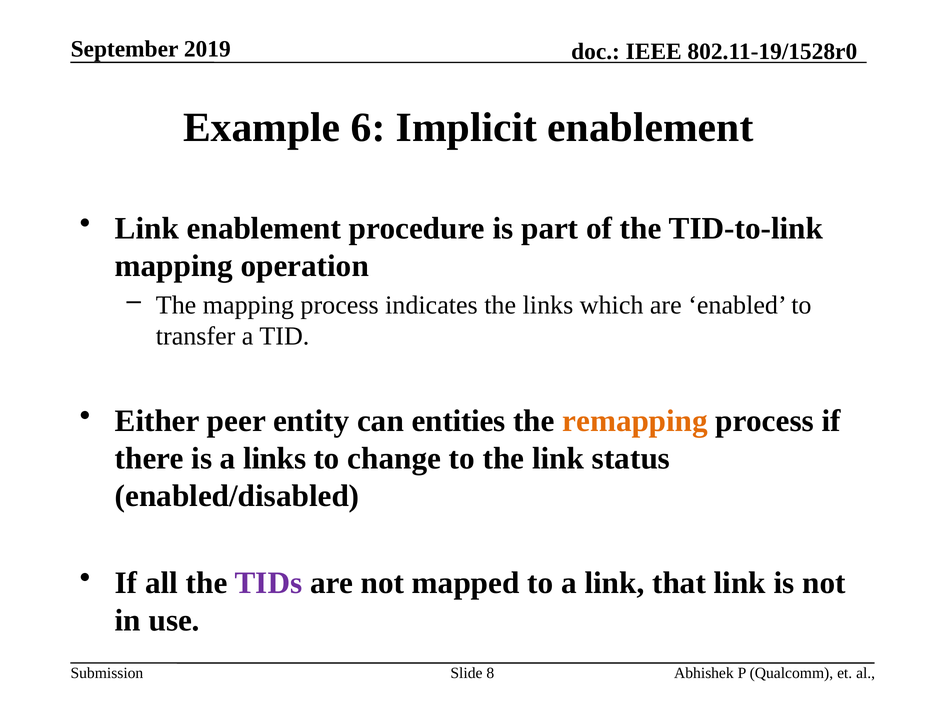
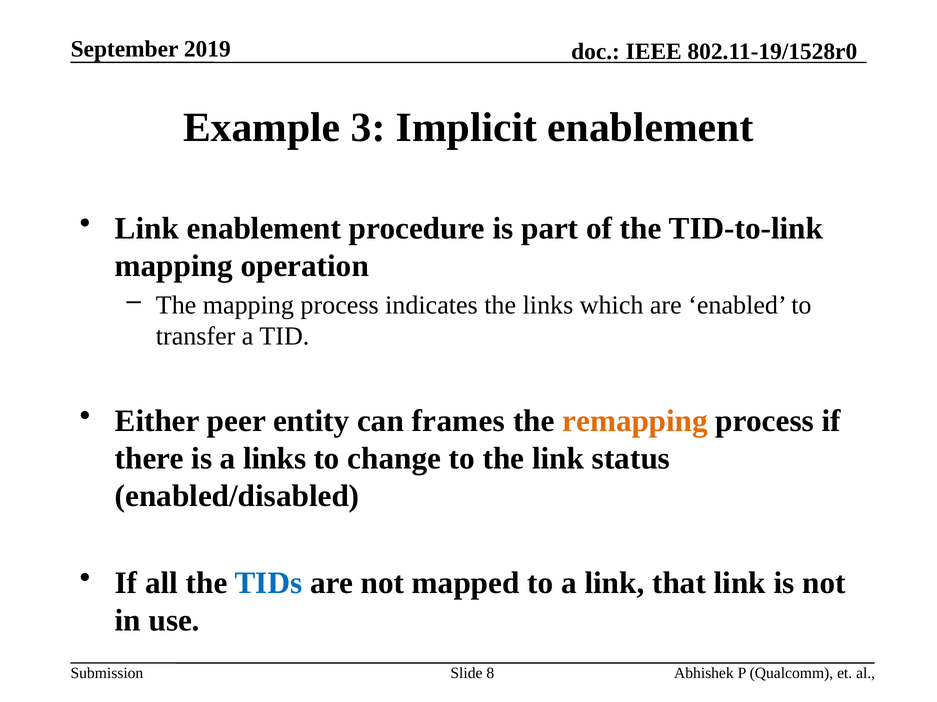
6: 6 -> 3
entities: entities -> frames
TIDs colour: purple -> blue
